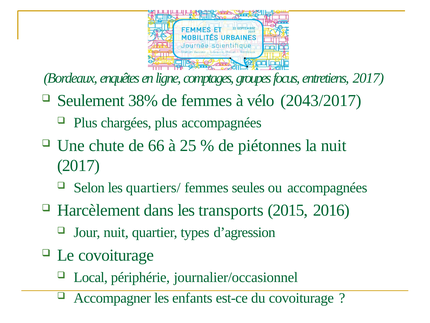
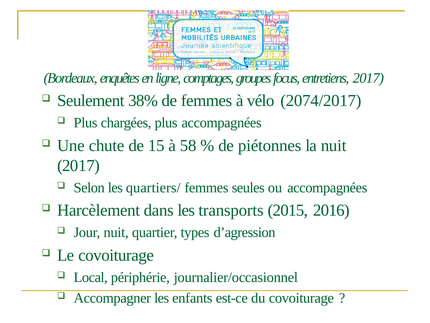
2043/2017: 2043/2017 -> 2074/2017
66: 66 -> 15
25: 25 -> 58
